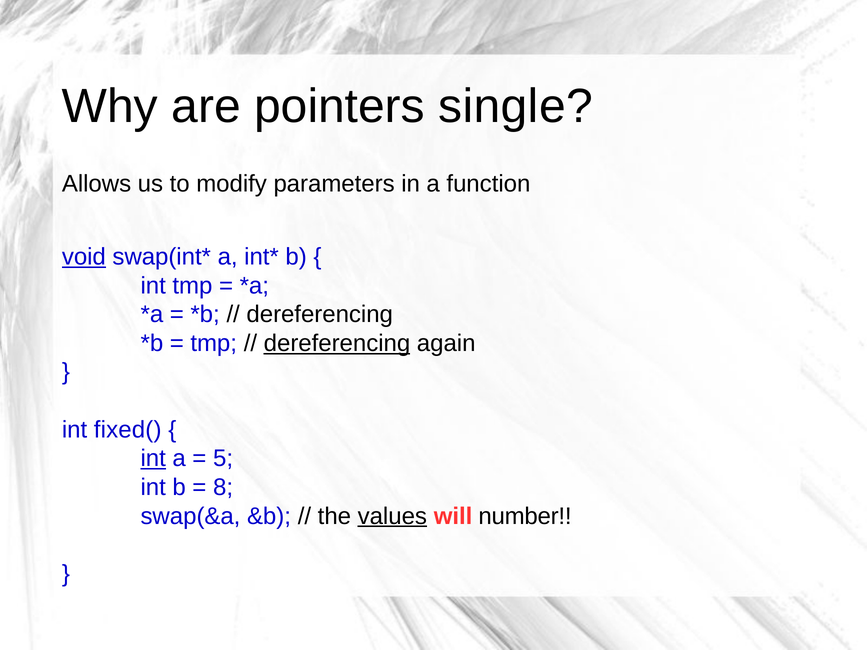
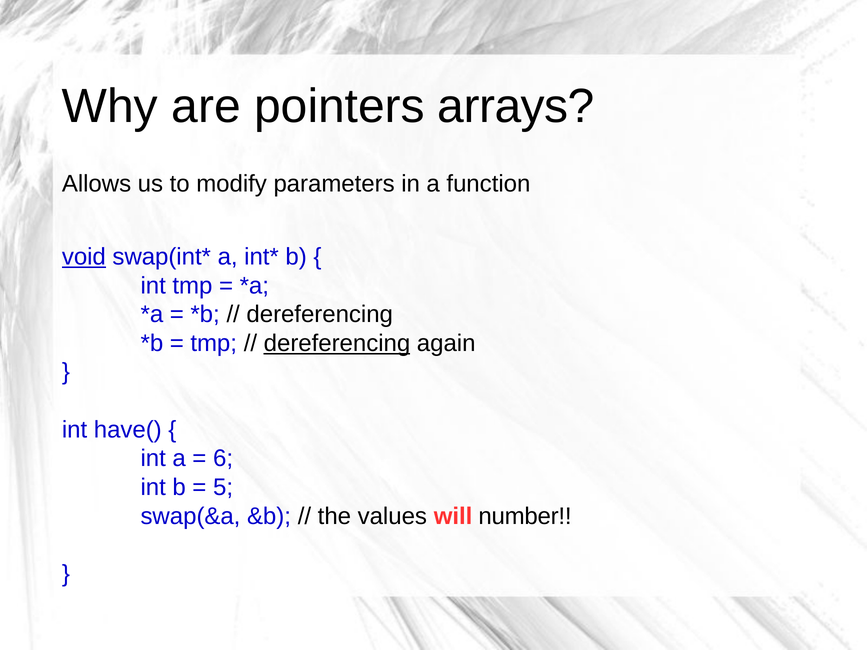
single: single -> arrays
fixed(: fixed( -> have(
int at (153, 459) underline: present -> none
5: 5 -> 6
8: 8 -> 5
values underline: present -> none
